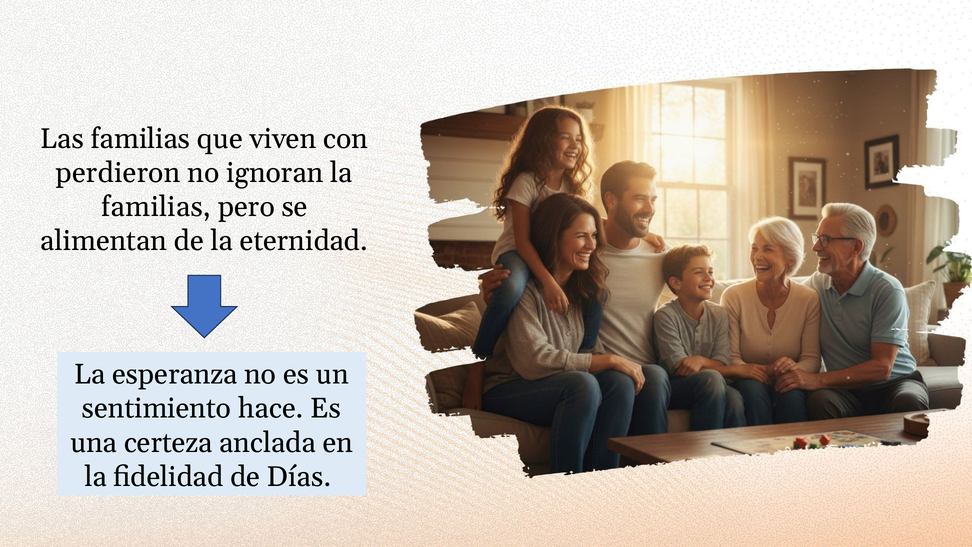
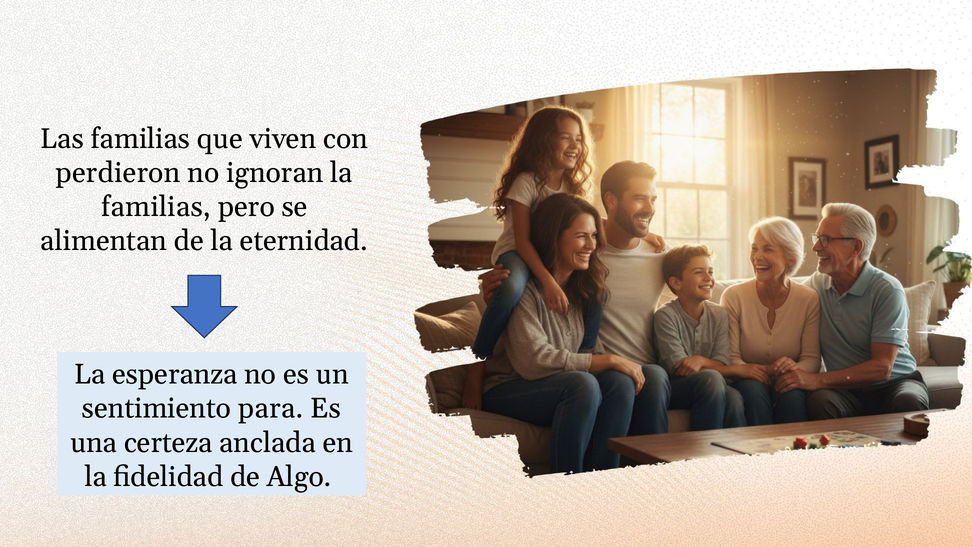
hace: hace -> para
Días: Días -> Algo
